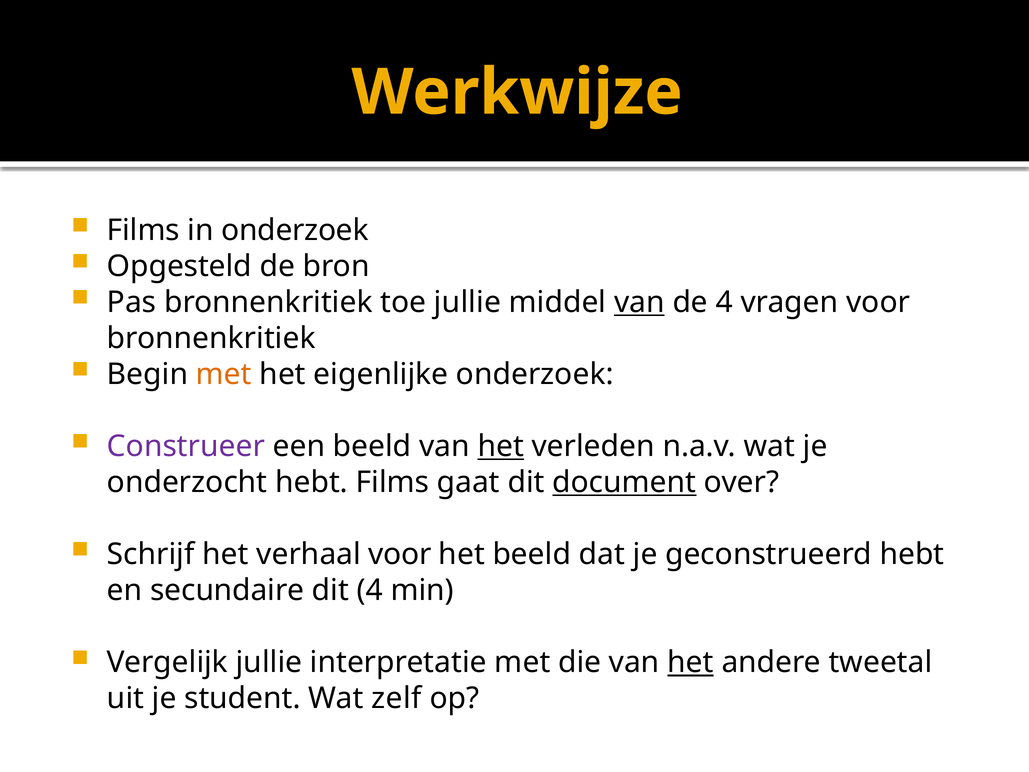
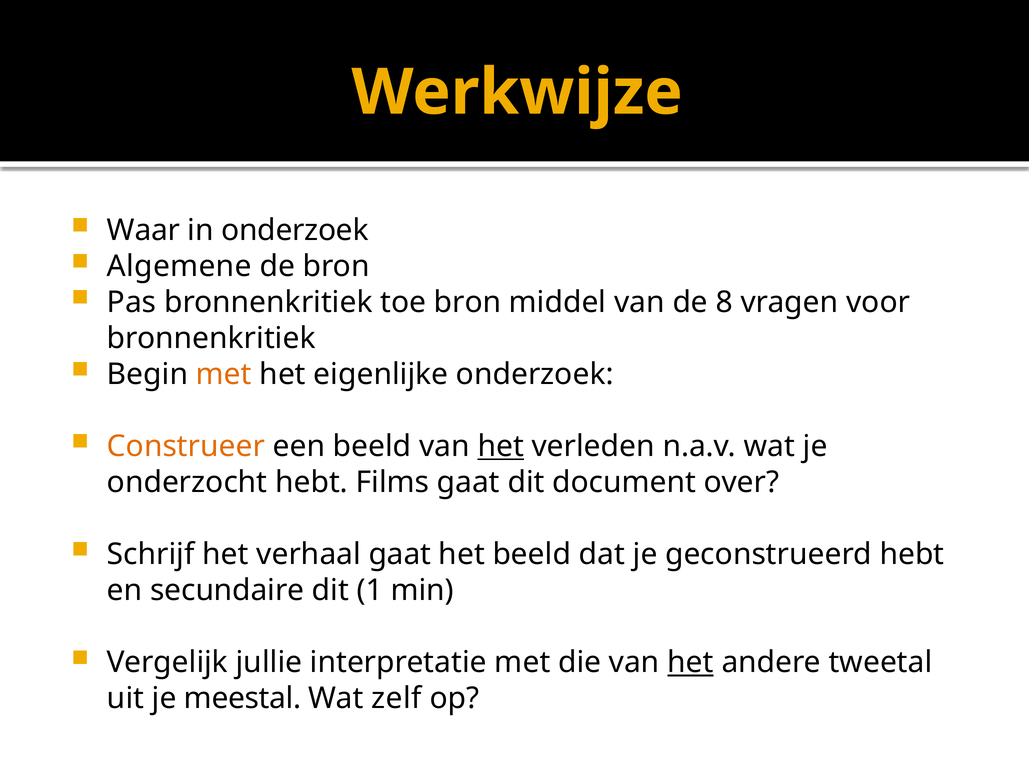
Films at (143, 230): Films -> Waar
Opgesteld: Opgesteld -> Algemene
toe jullie: jullie -> bron
van at (639, 302) underline: present -> none
de 4: 4 -> 8
Construeer colour: purple -> orange
document underline: present -> none
verhaal voor: voor -> gaat
dit 4: 4 -> 1
student: student -> meestal
